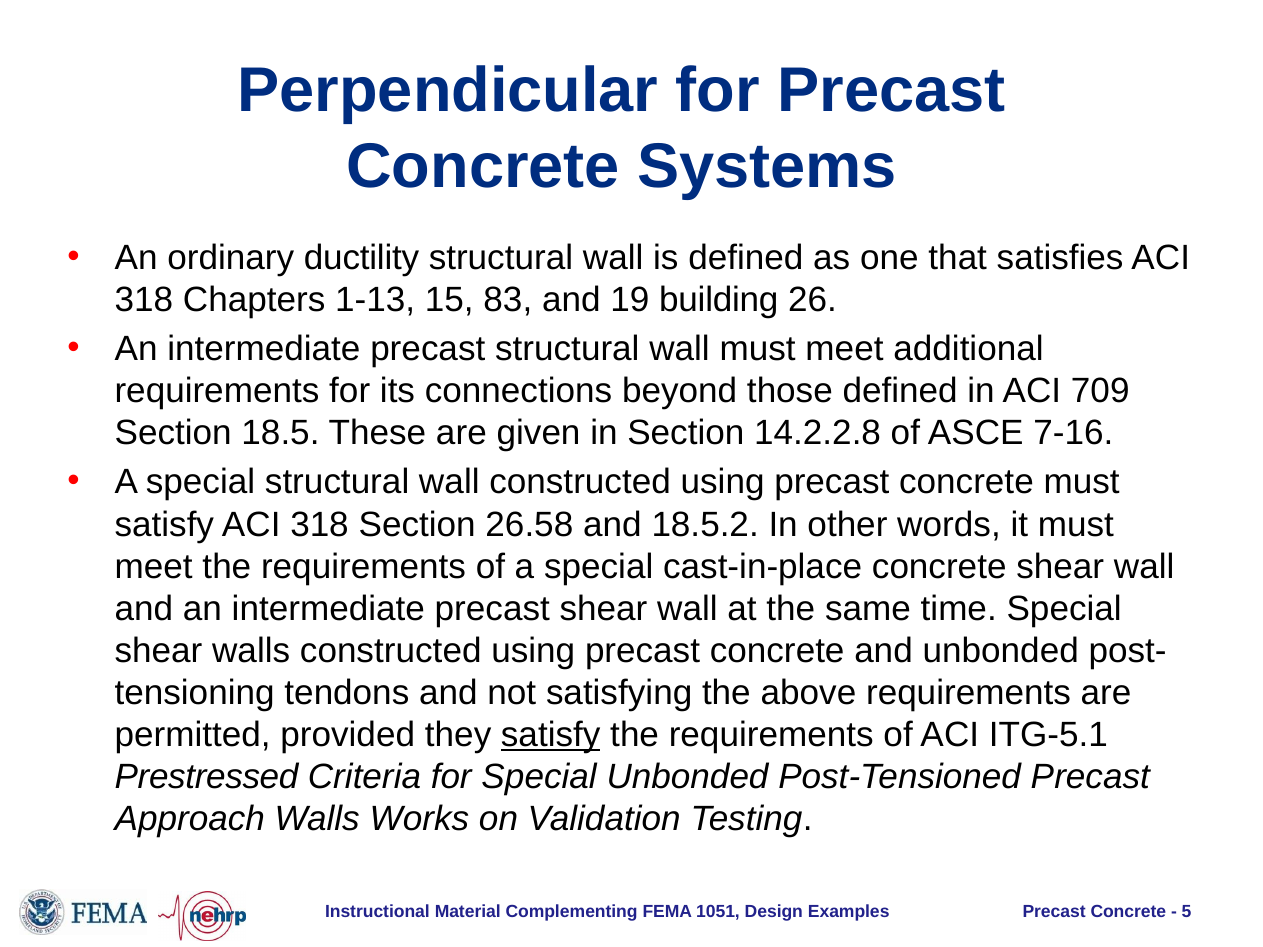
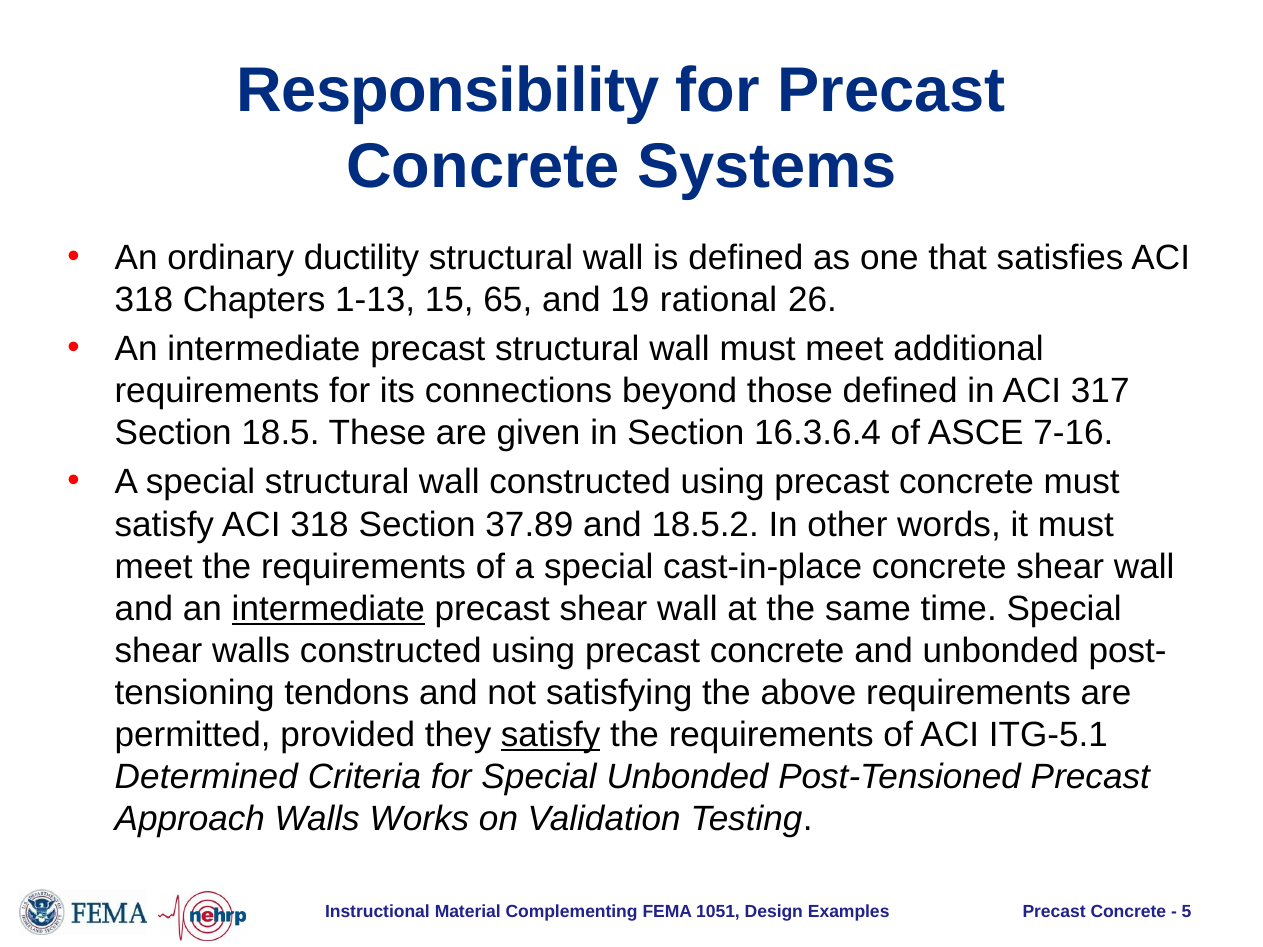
Perpendicular: Perpendicular -> Responsibility
83: 83 -> 65
building: building -> rational
709: 709 -> 317
14.2.2.8: 14.2.2.8 -> 16.3.6.4
26.58: 26.58 -> 37.89
intermediate at (328, 609) underline: none -> present
Prestressed: Prestressed -> Determined
